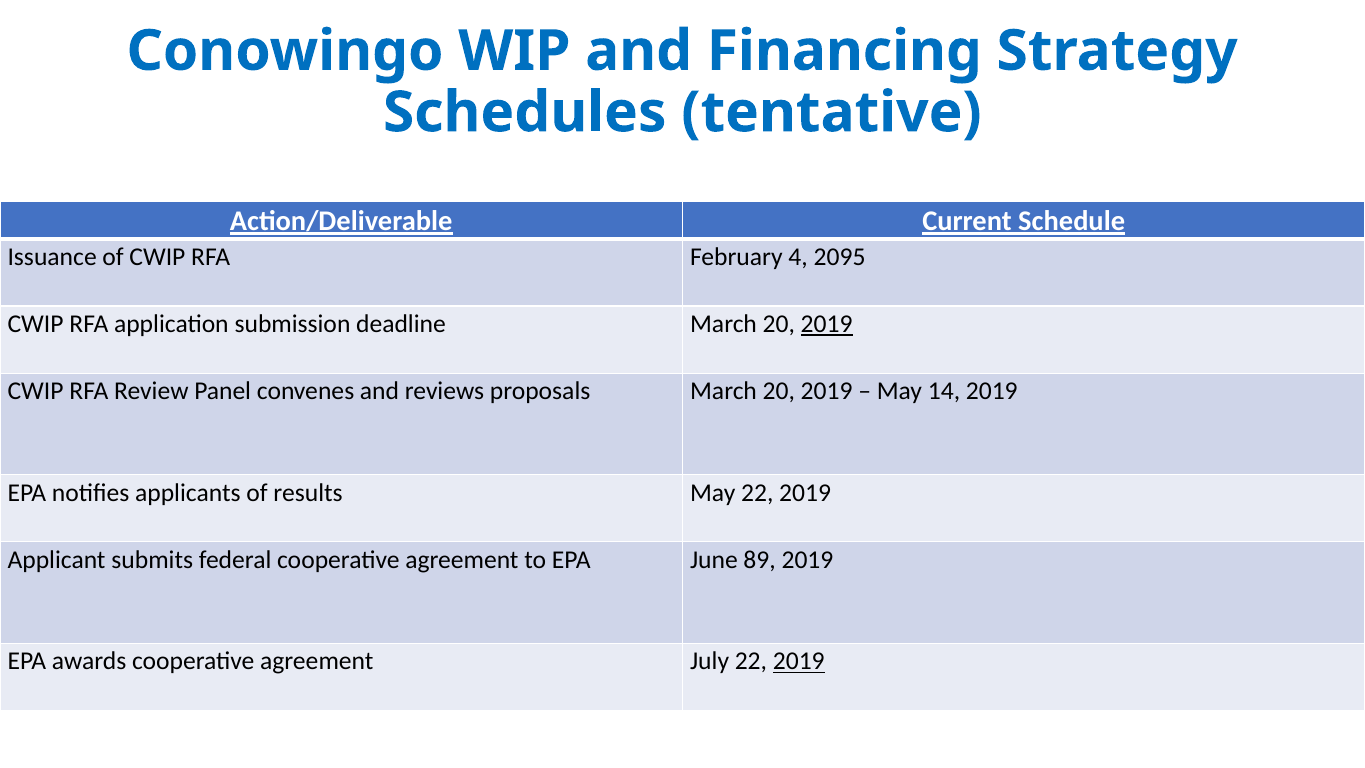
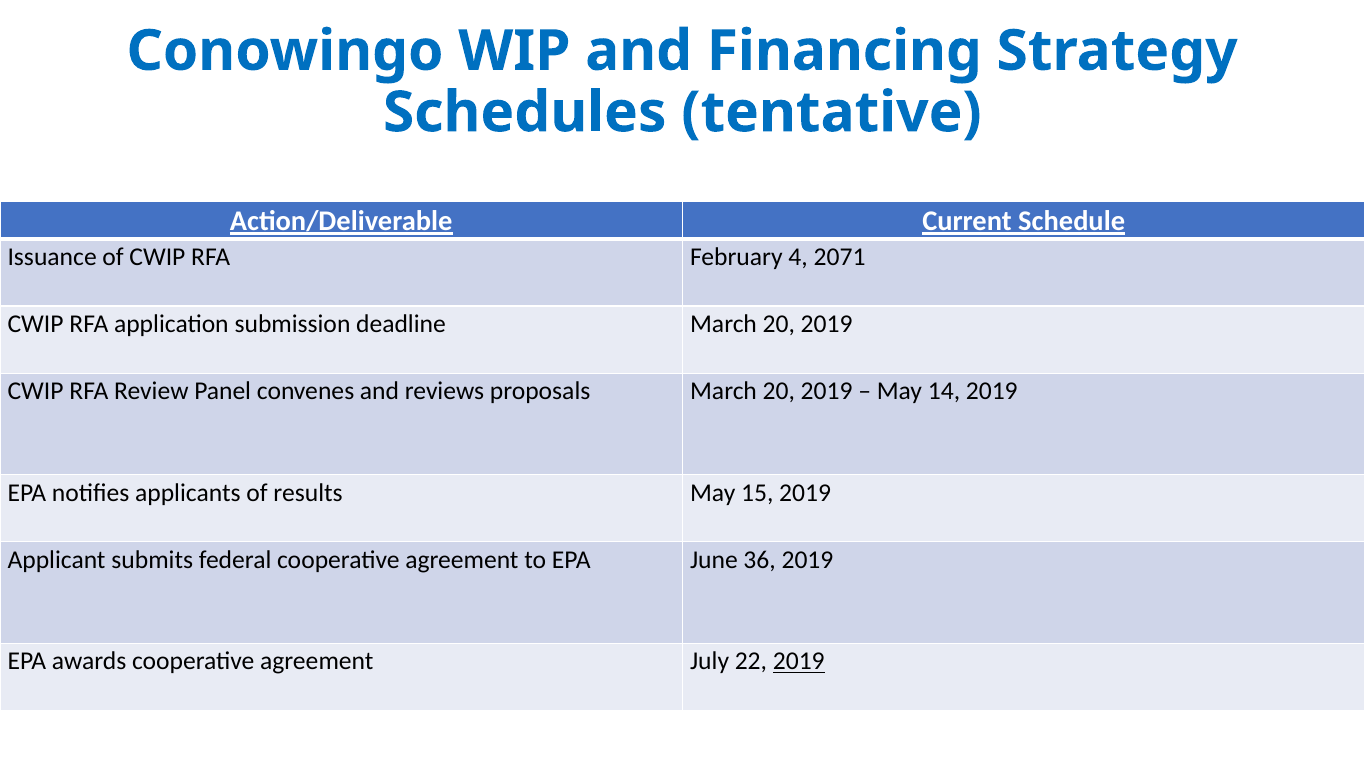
2095: 2095 -> 2071
2019 at (827, 324) underline: present -> none
May 22: 22 -> 15
89: 89 -> 36
